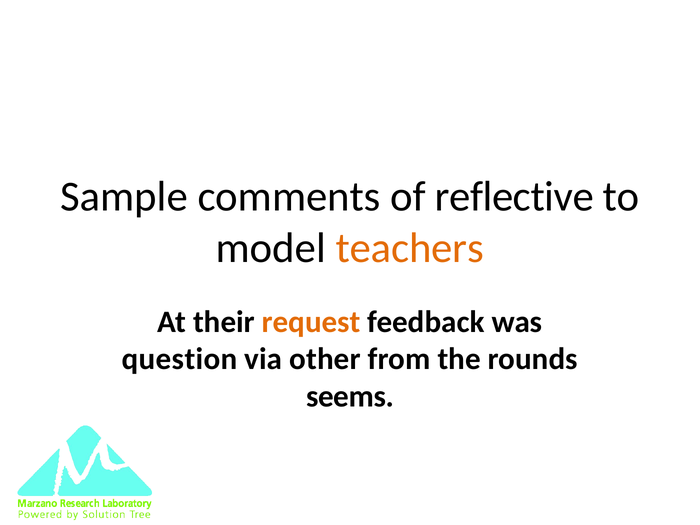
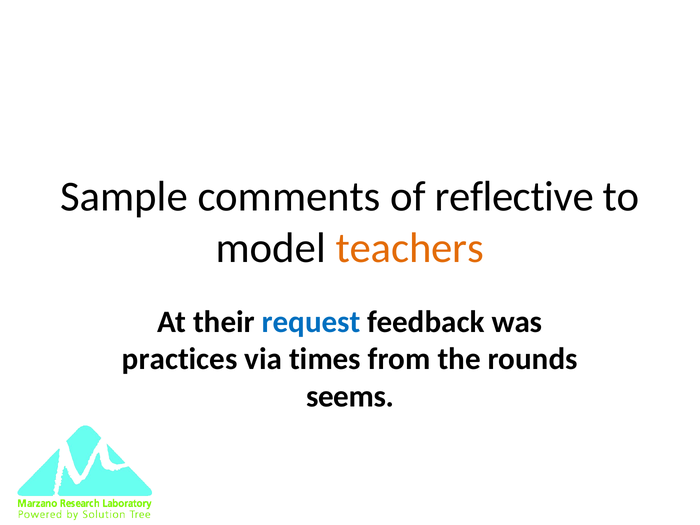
request colour: orange -> blue
question: question -> practices
other: other -> times
